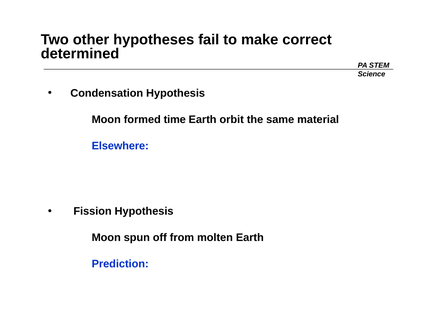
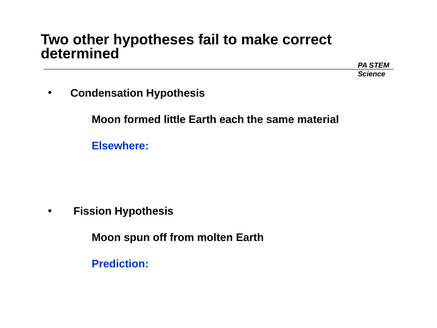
time: time -> little
orbit: orbit -> each
